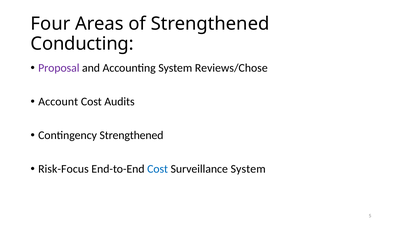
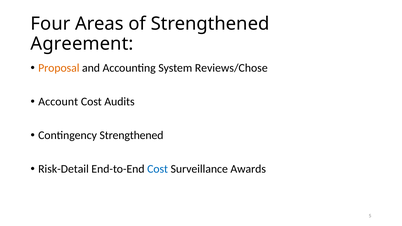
Conducting: Conducting -> Agreement
Proposal colour: purple -> orange
Risk-Focus: Risk-Focus -> Risk-Detail
Surveillance System: System -> Awards
